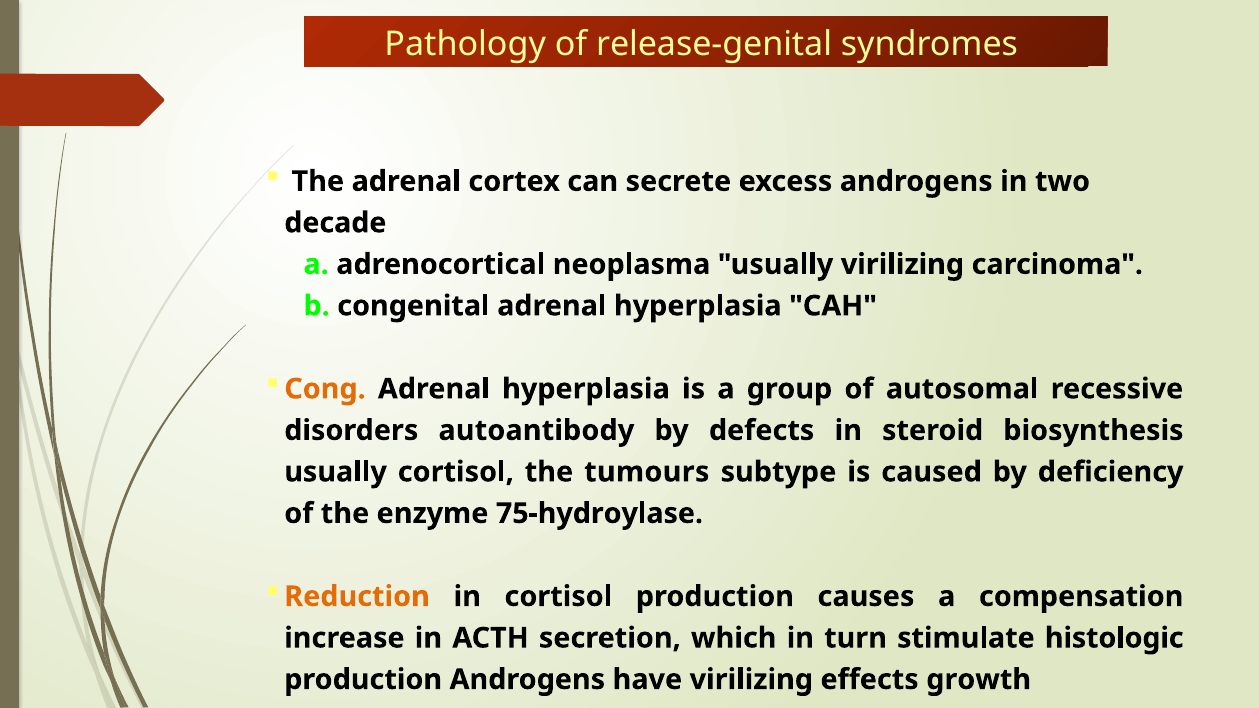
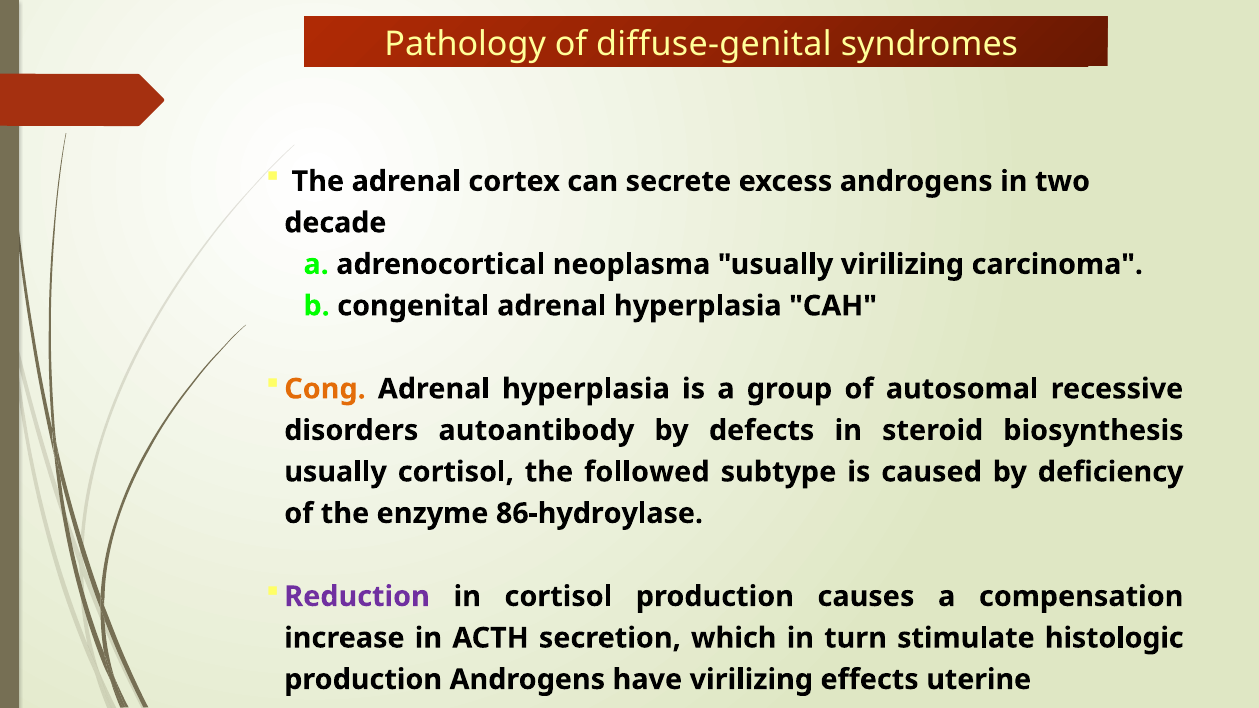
release-genital: release-genital -> diffuse-genital
tumours: tumours -> followed
75-hydroylase: 75-hydroylase -> 86-hydroylase
Reduction colour: orange -> purple
growth: growth -> uterine
